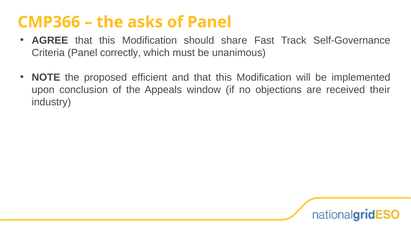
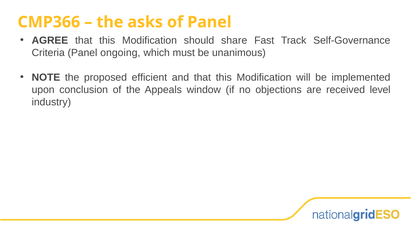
correctly: correctly -> ongoing
their: their -> level
